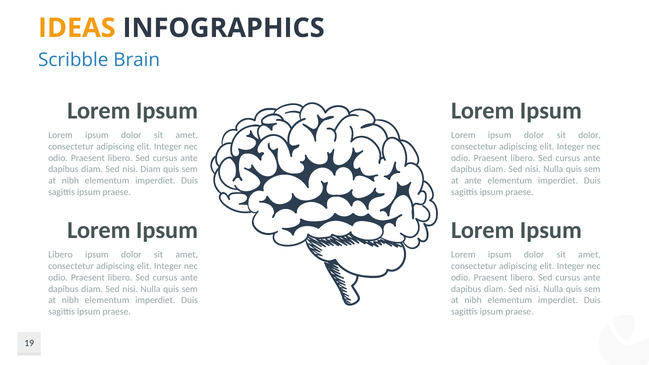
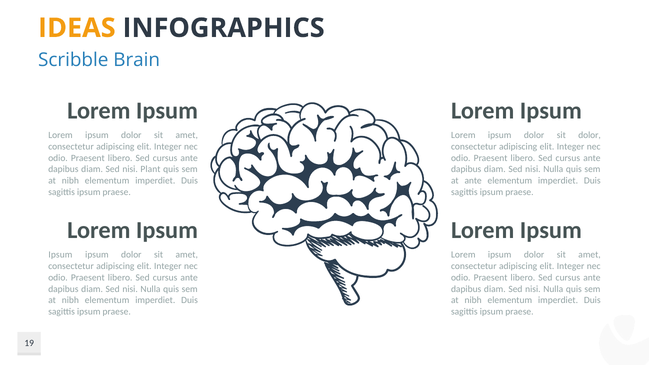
nisi Diam: Diam -> Plant
Libero at (60, 255): Libero -> Ipsum
